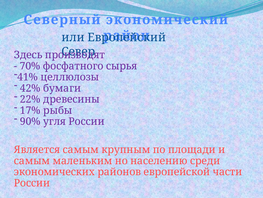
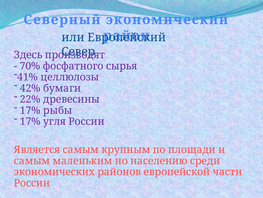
90% at (30, 121): 90% -> 17%
